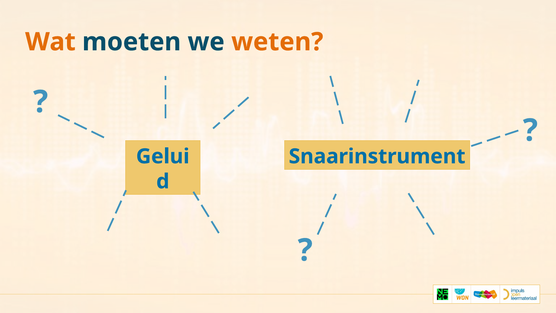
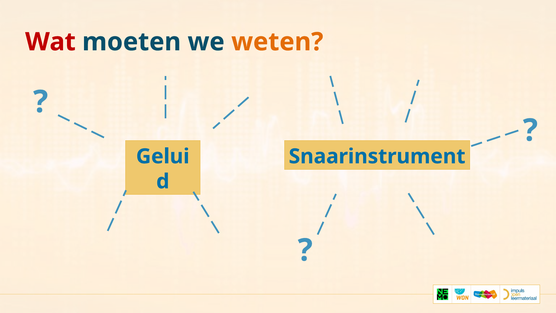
Wat colour: orange -> red
